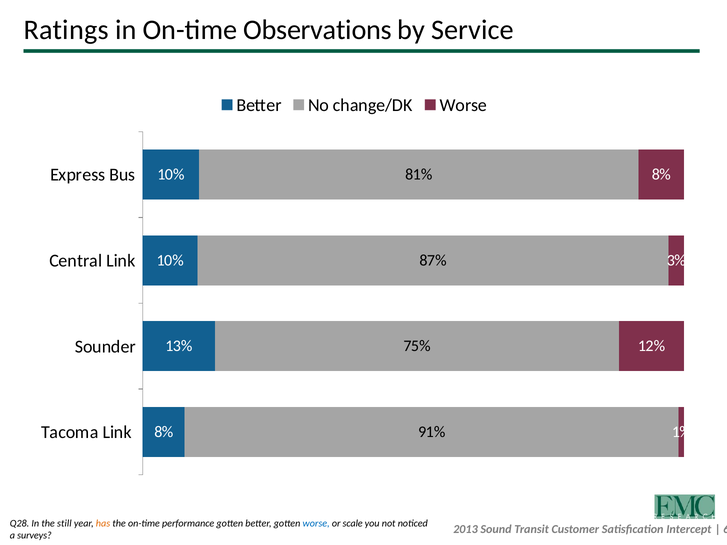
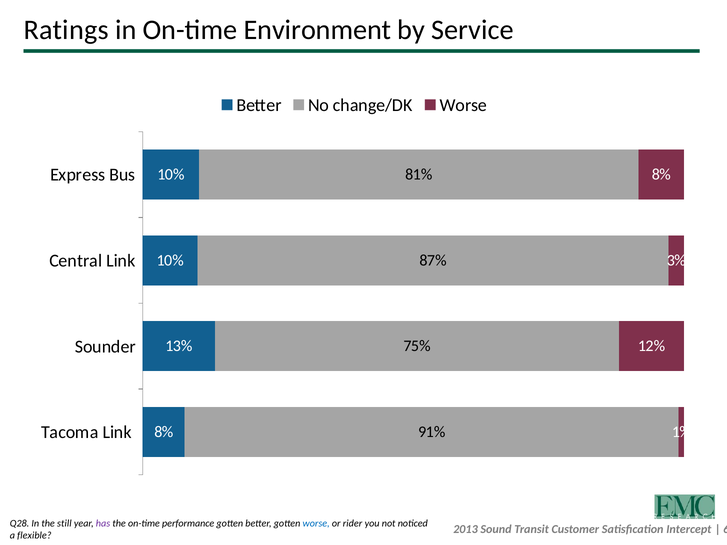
Observations: Observations -> Environment
has colour: orange -> purple
scale: scale -> rider
surveys: surveys -> flexible
